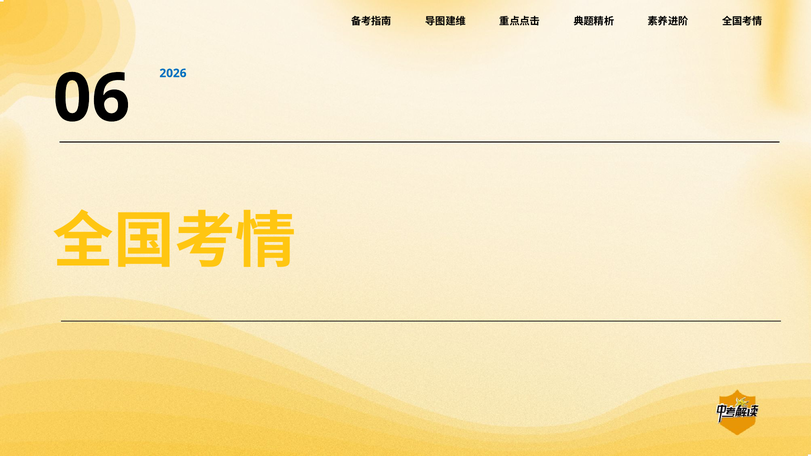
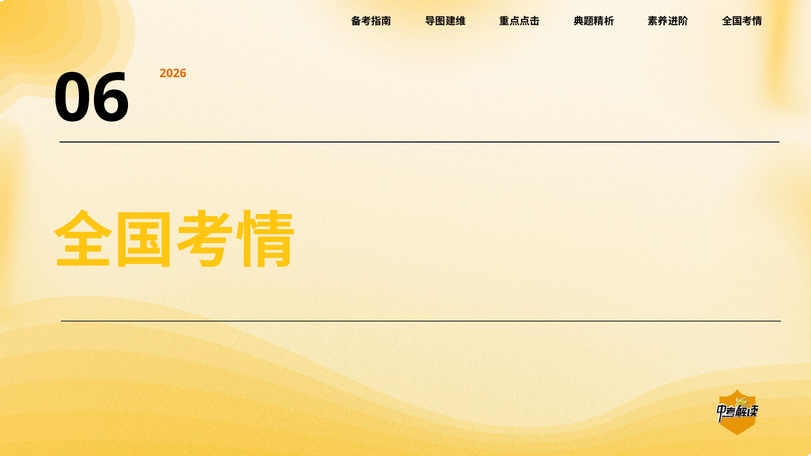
2026 colour: blue -> orange
